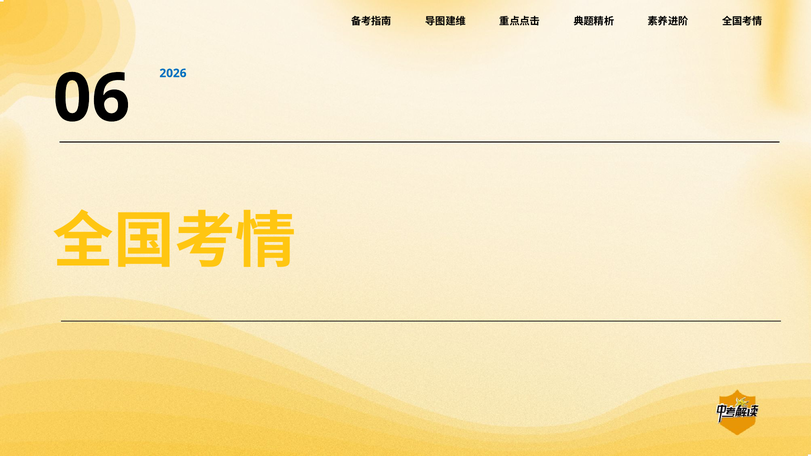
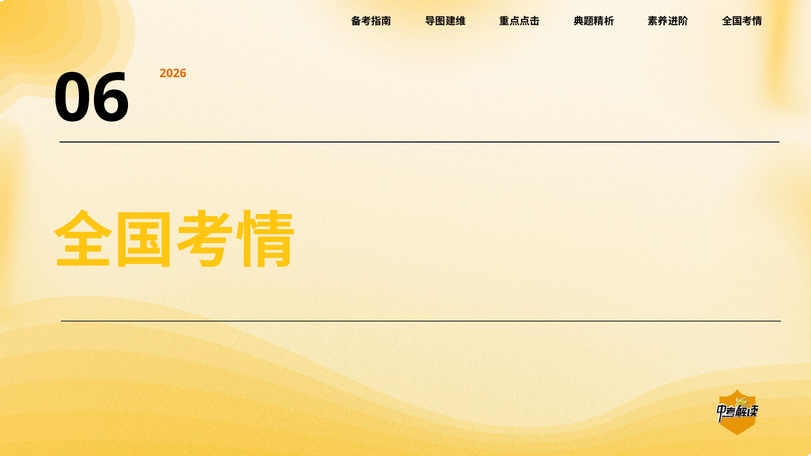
2026 colour: blue -> orange
